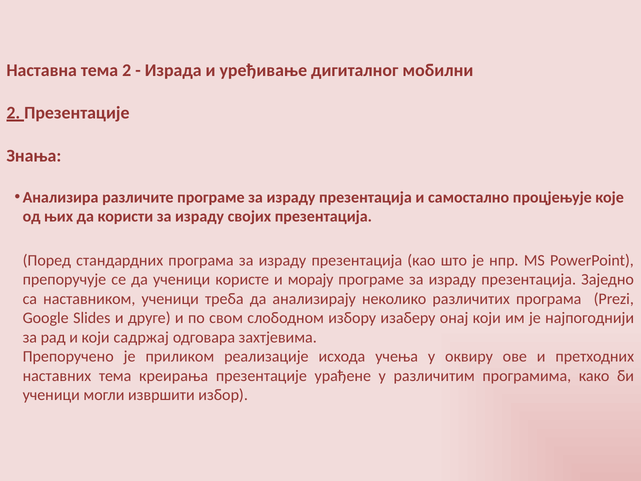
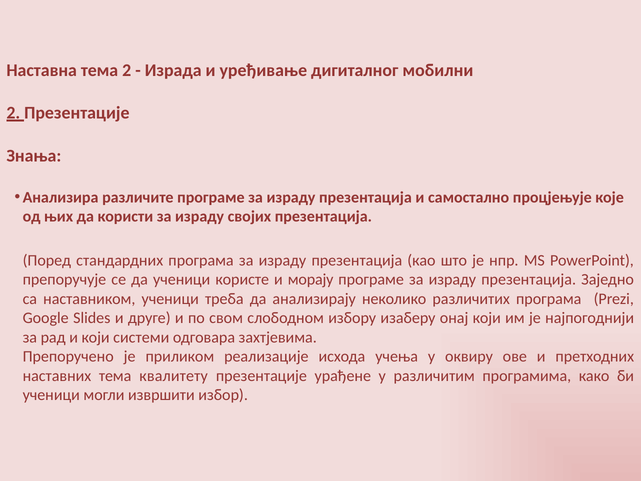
садржај: садржај -> системи
креирања: креирања -> квалитету
